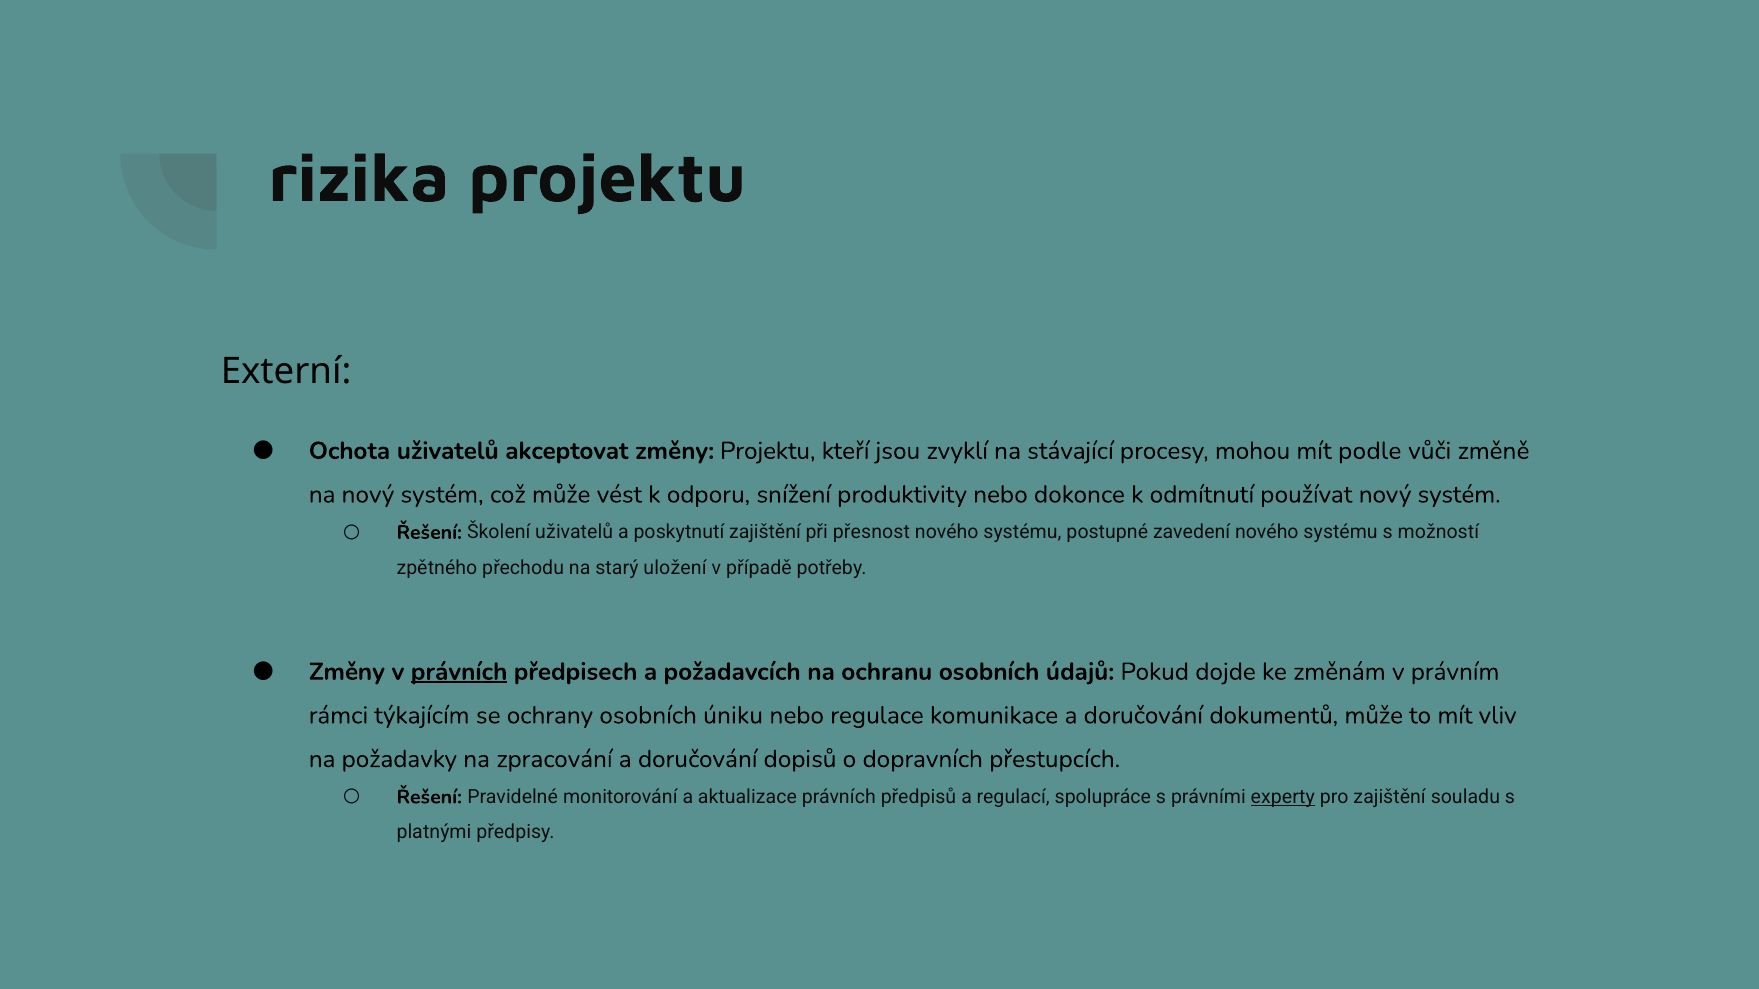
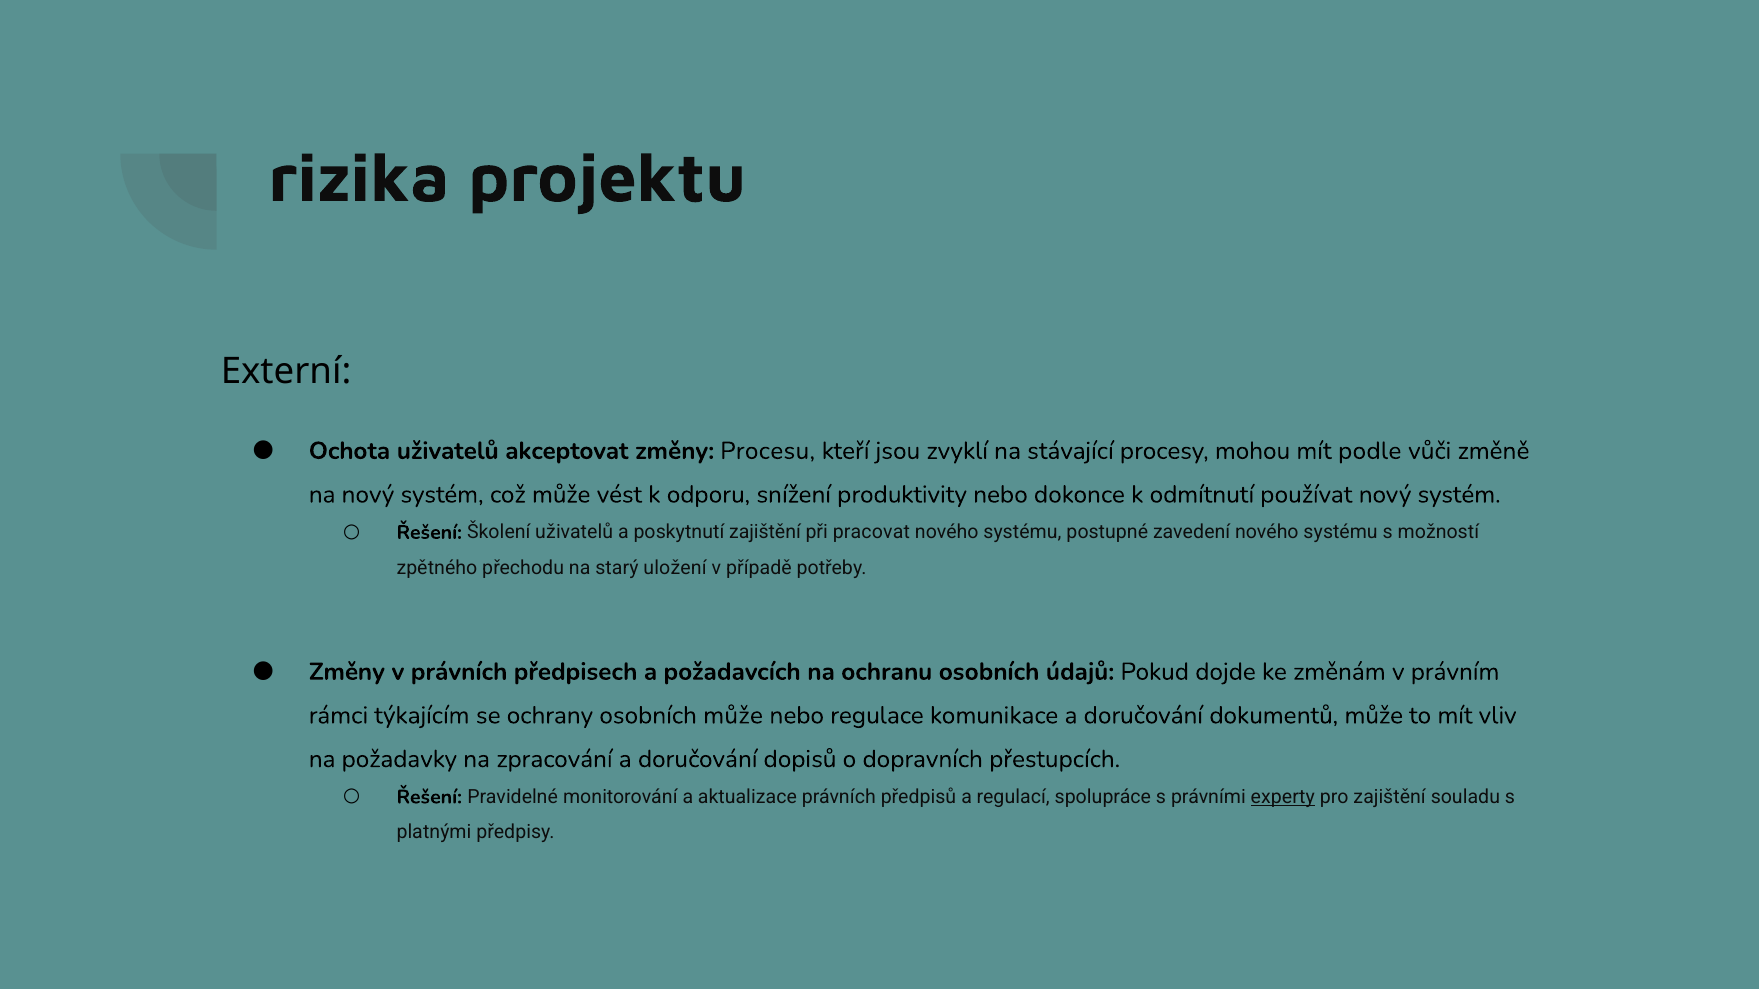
změny Projektu: Projektu -> Procesu
přesnost: přesnost -> pracovat
právních at (459, 672) underline: present -> none
osobních úniku: úniku -> může
